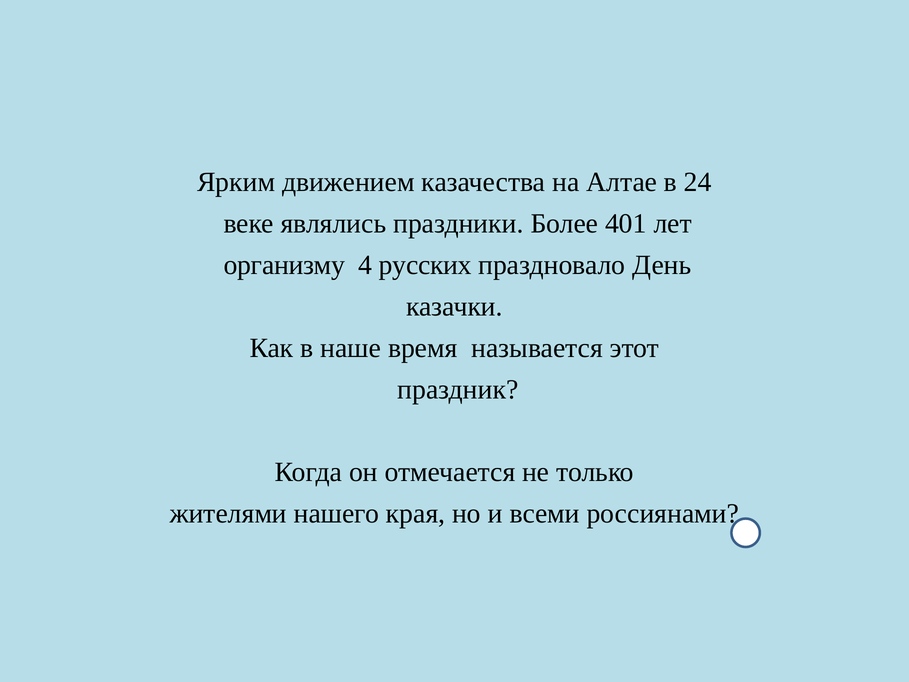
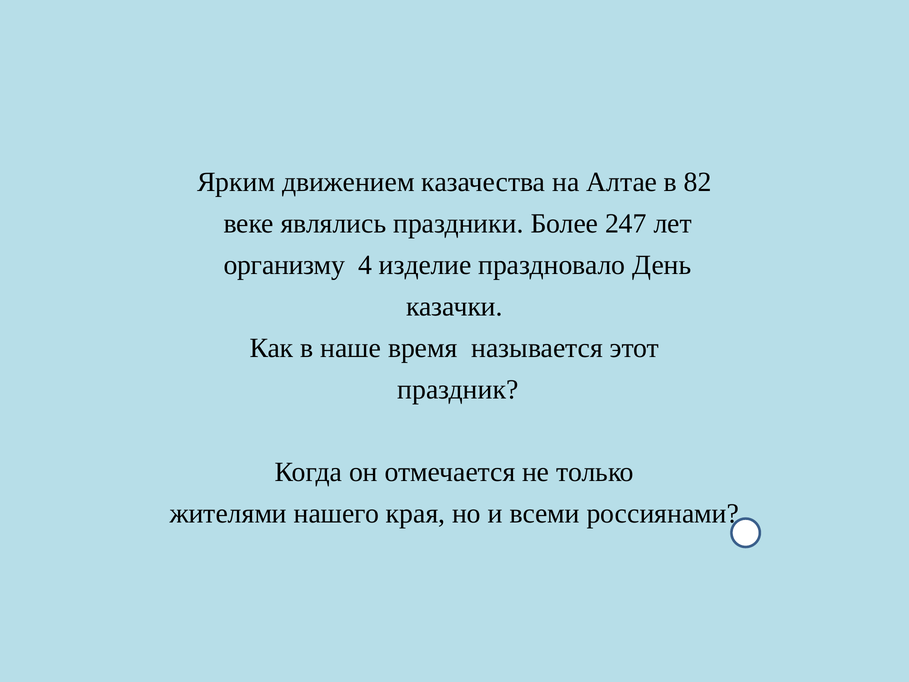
24: 24 -> 82
401: 401 -> 247
русских: русских -> изделие
